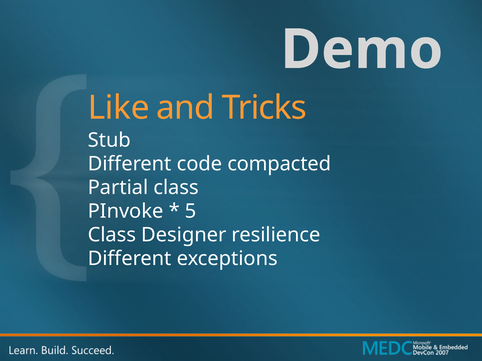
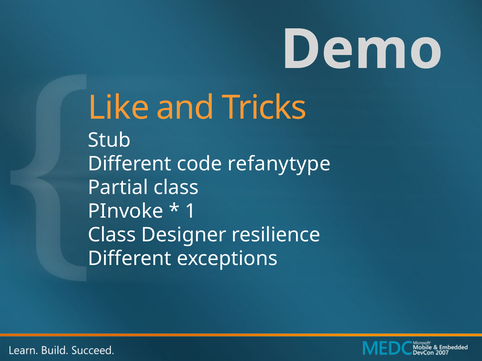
compacted: compacted -> refanytype
5: 5 -> 1
